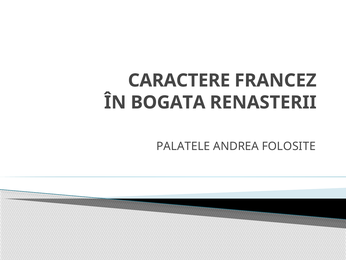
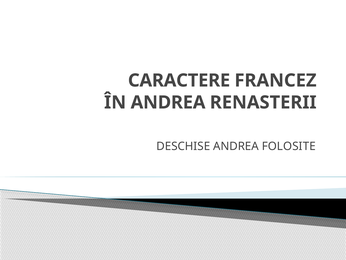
ÎN BOGATA: BOGATA -> ANDREA
PALATELE: PALATELE -> DESCHISE
